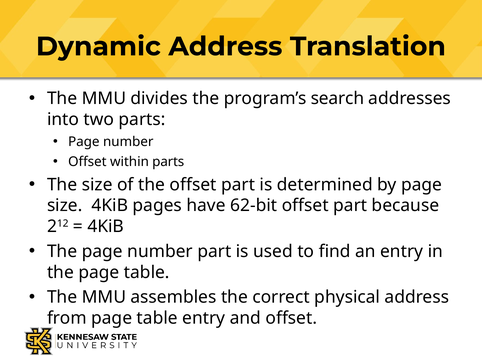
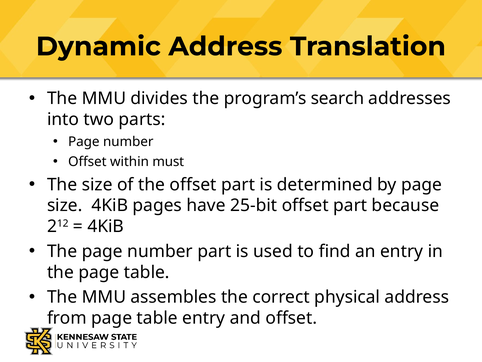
within parts: parts -> must
62-bit: 62-bit -> 25-bit
